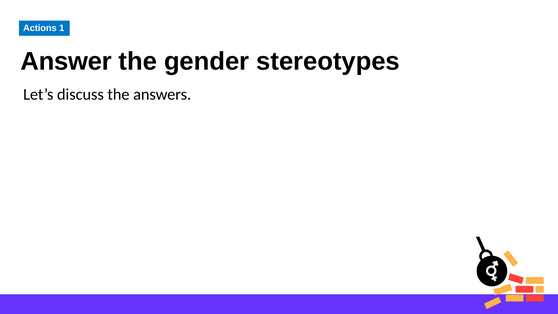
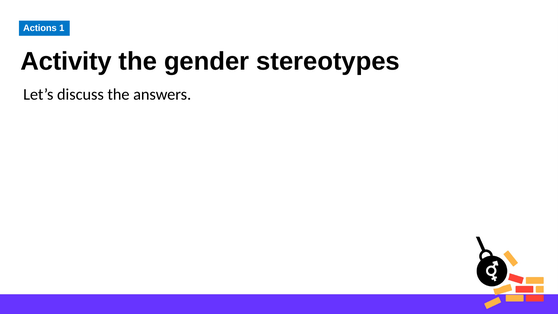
Answer: Answer -> Activity
